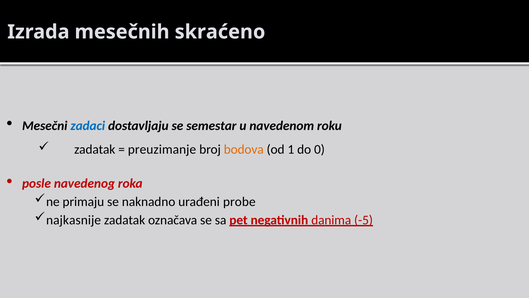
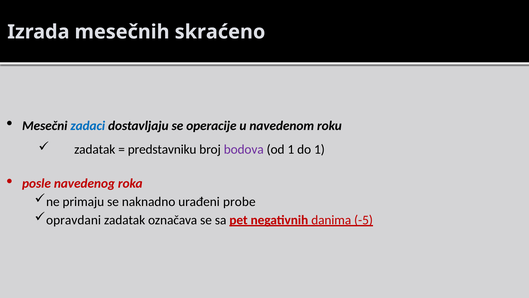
semestar: semestar -> operacije
preuzimanje: preuzimanje -> predstavniku
bodova colour: orange -> purple
do 0: 0 -> 1
najkasnije: najkasnije -> opravdani
